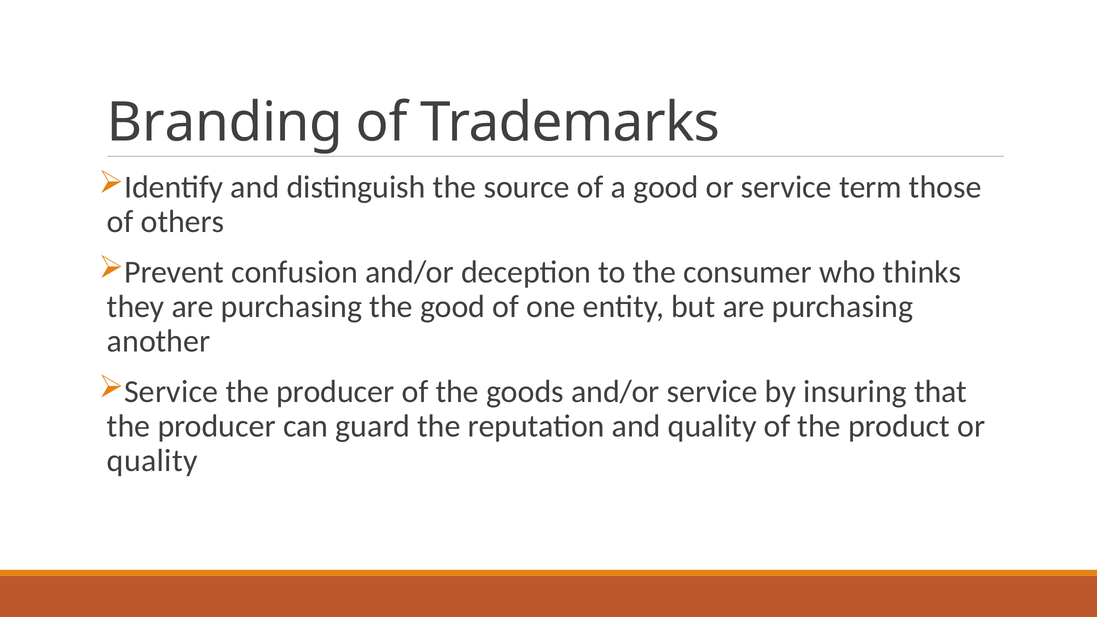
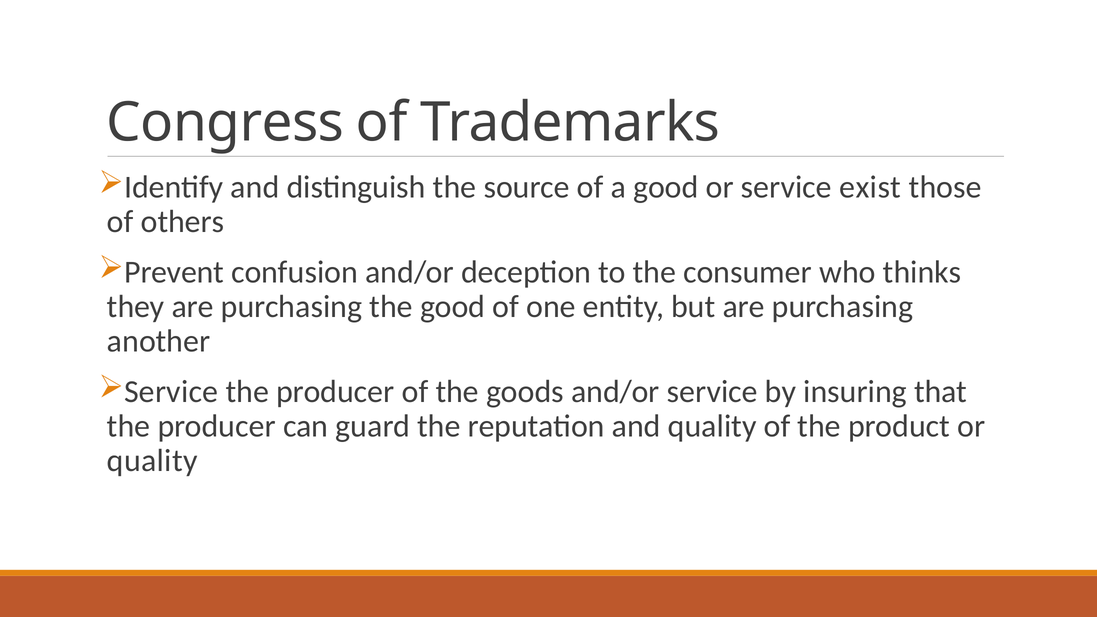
Branding: Branding -> Congress
term: term -> exist
